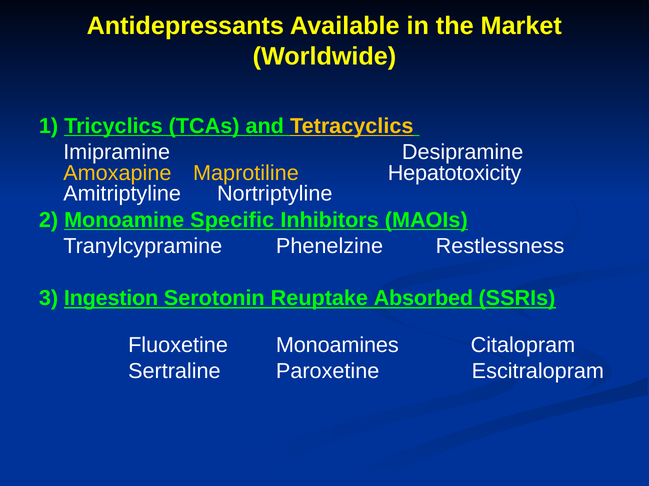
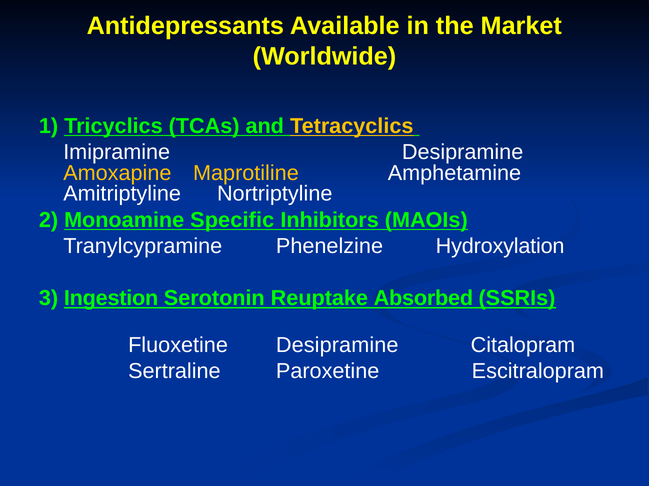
Hepatotoxicity: Hepatotoxicity -> Amphetamine
Restlessness: Restlessness -> Hydroxylation
Fluoxetine Monoamines: Monoamines -> Desipramine
